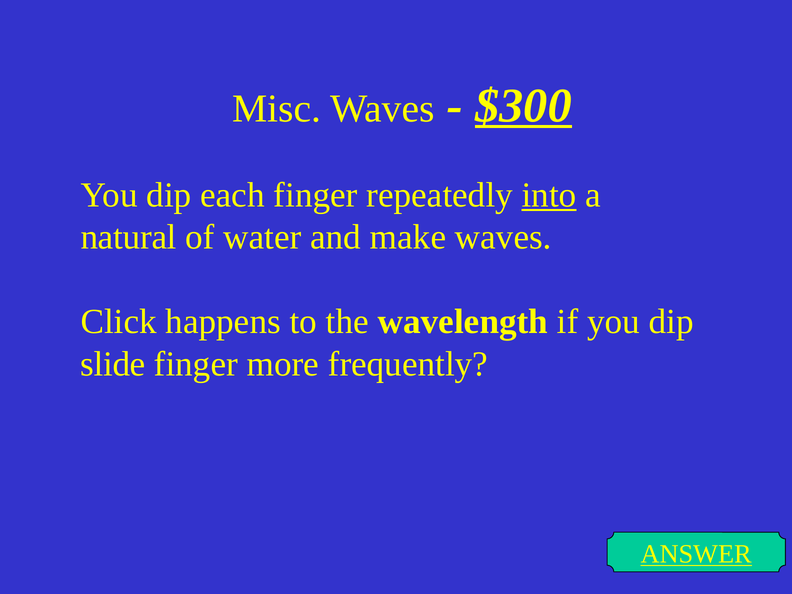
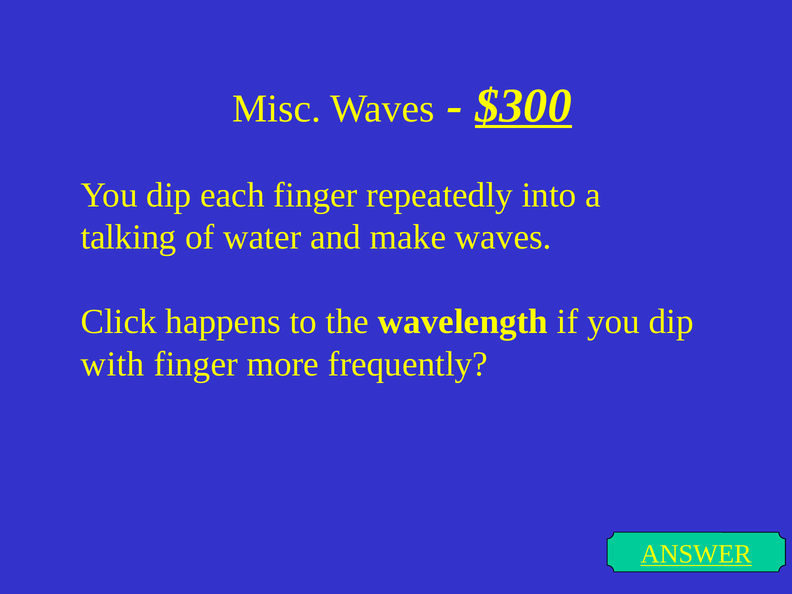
into underline: present -> none
natural: natural -> talking
slide: slide -> with
